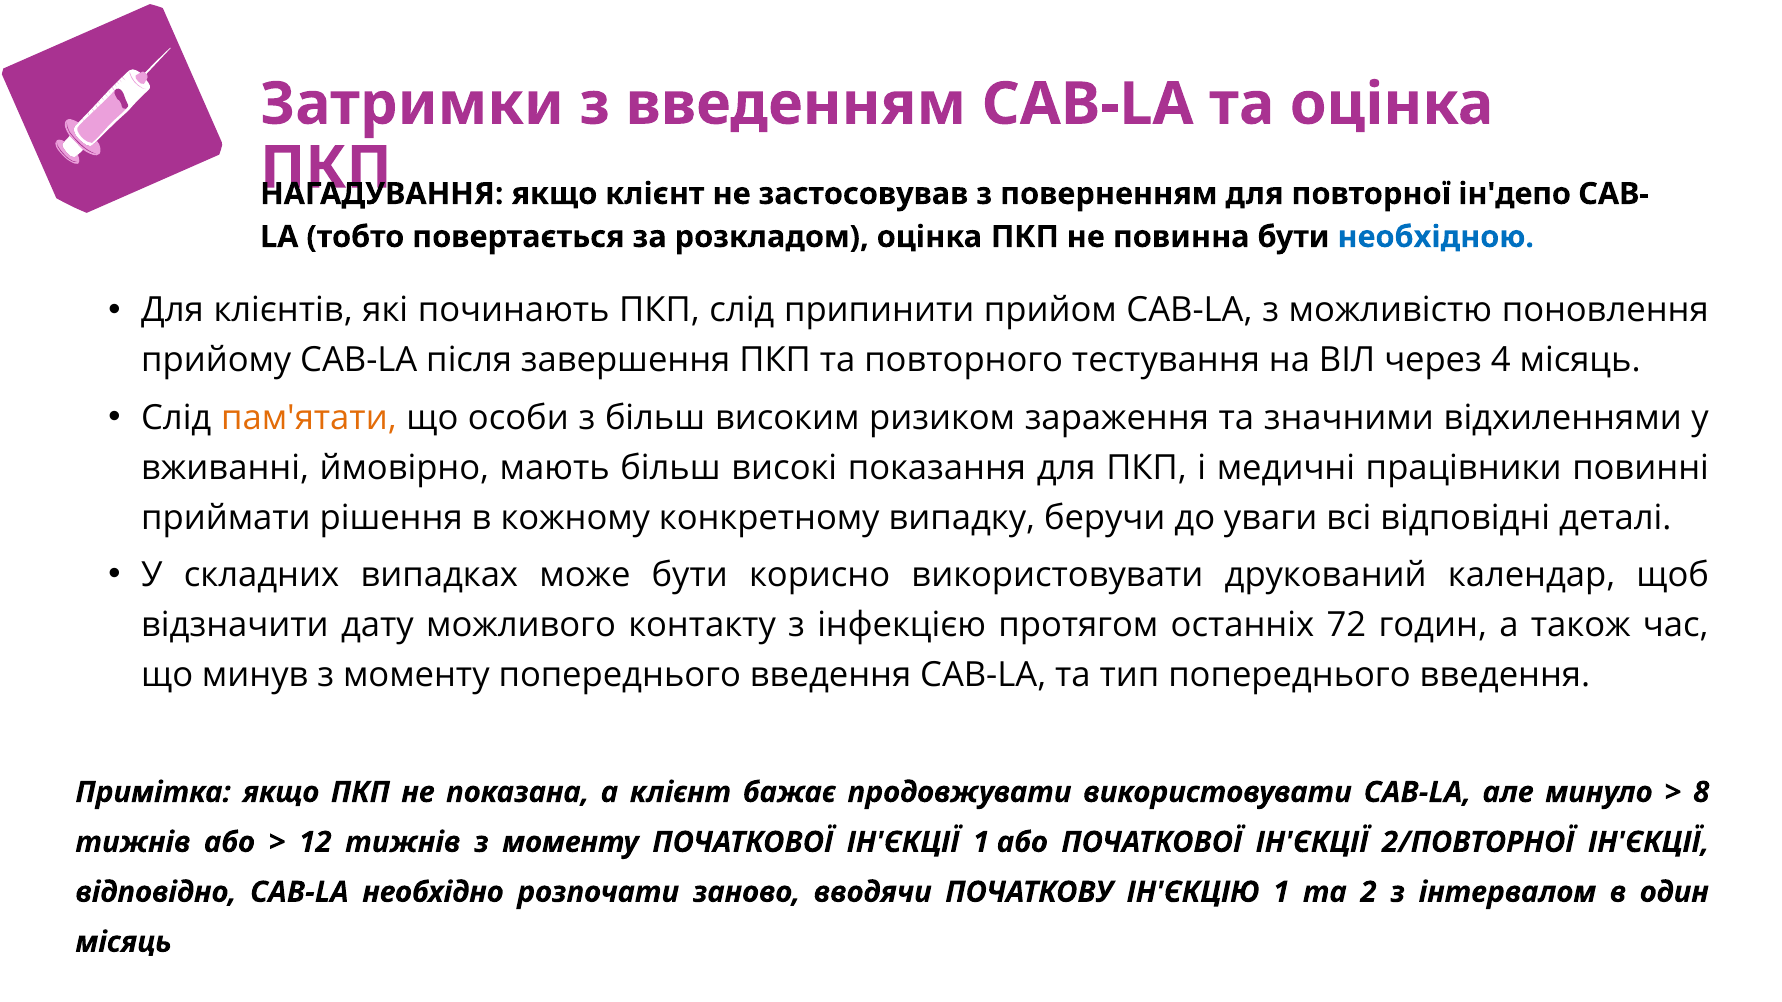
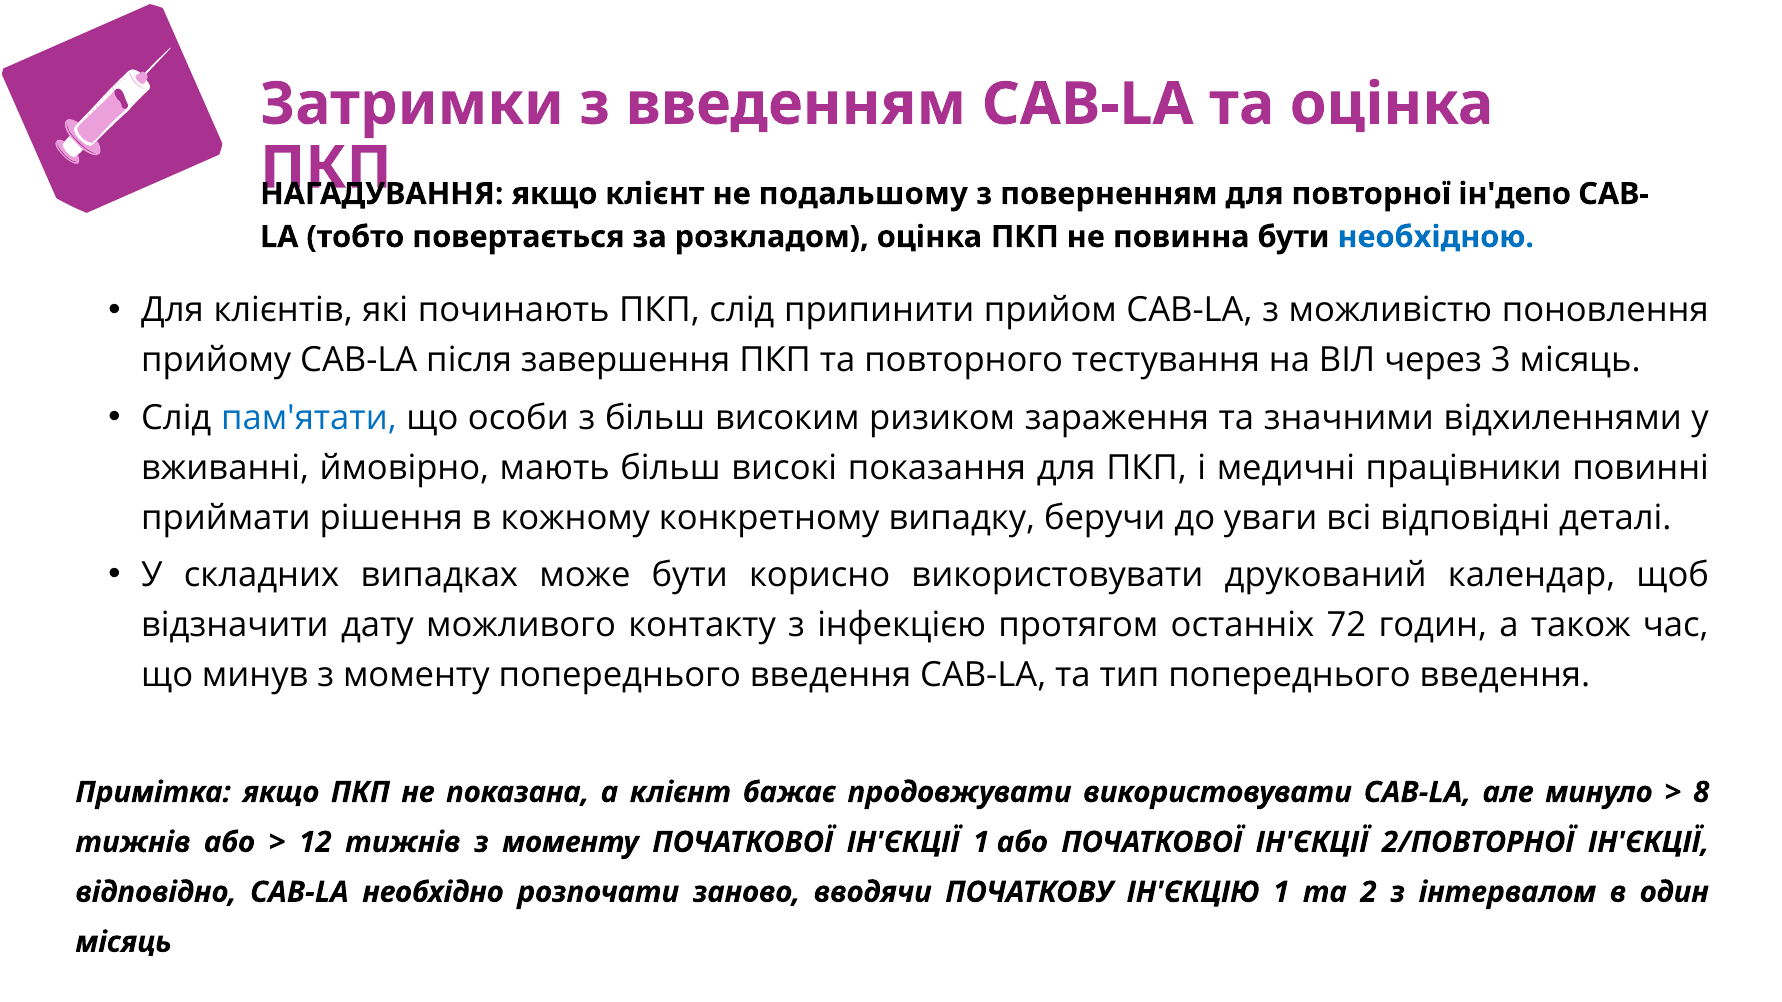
застосовував: застосовував -> подальшому
4: 4 -> 3
пам'ятати colour: orange -> blue
